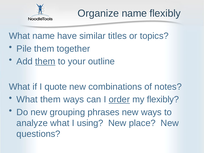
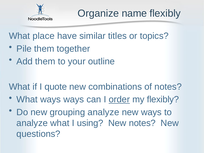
What name: name -> place
them at (45, 61) underline: present -> none
What them: them -> ways
grouping phrases: phrases -> analyze
New place: place -> notes
